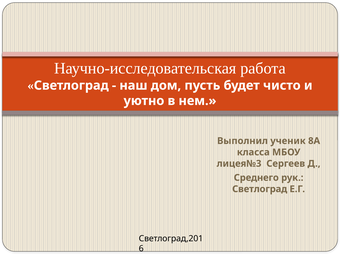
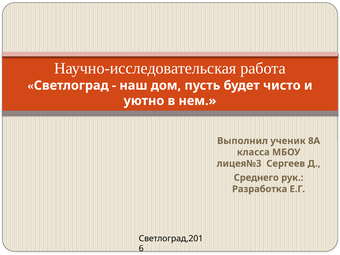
Светлоград at (260, 189): Светлоград -> Разработка
